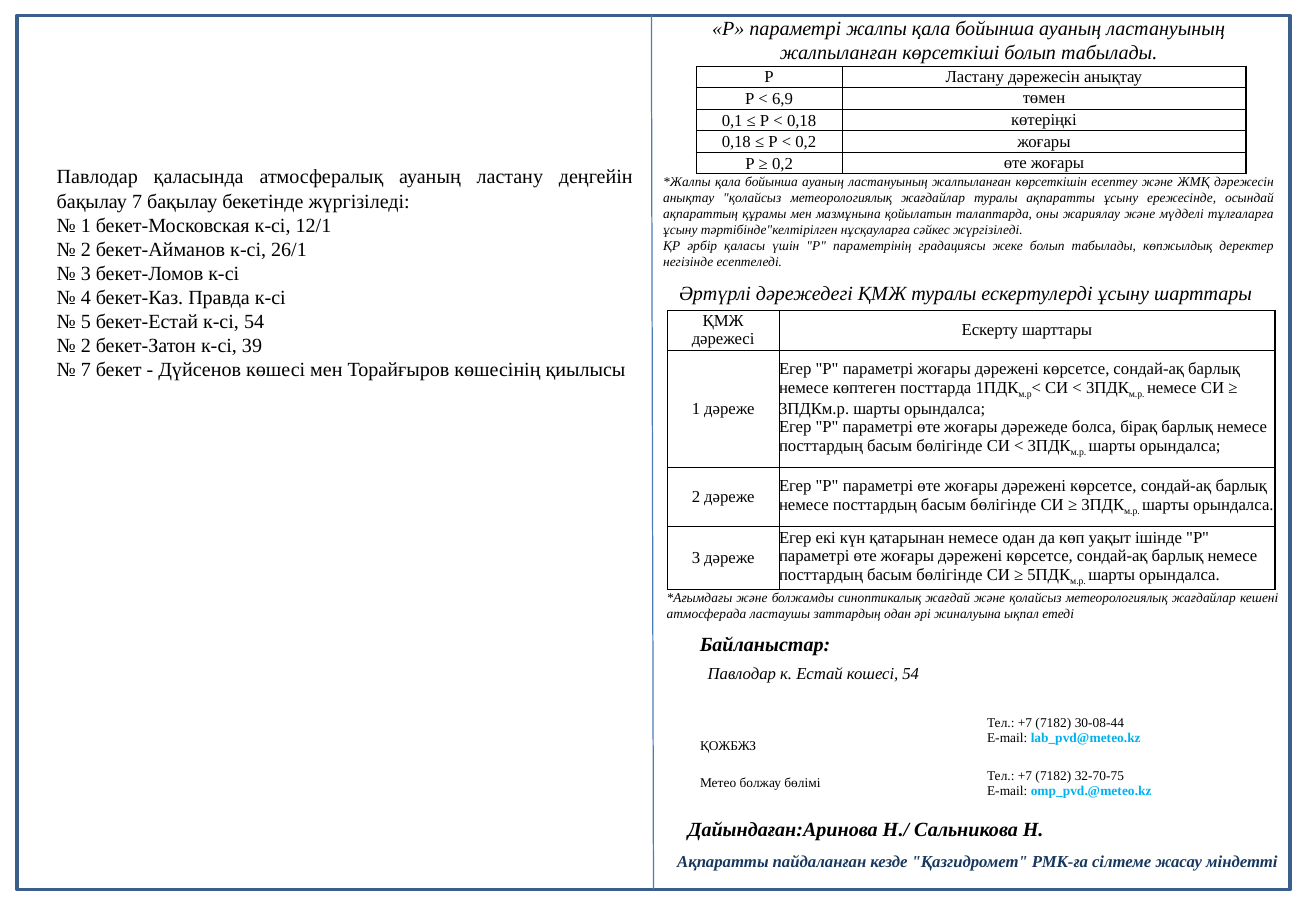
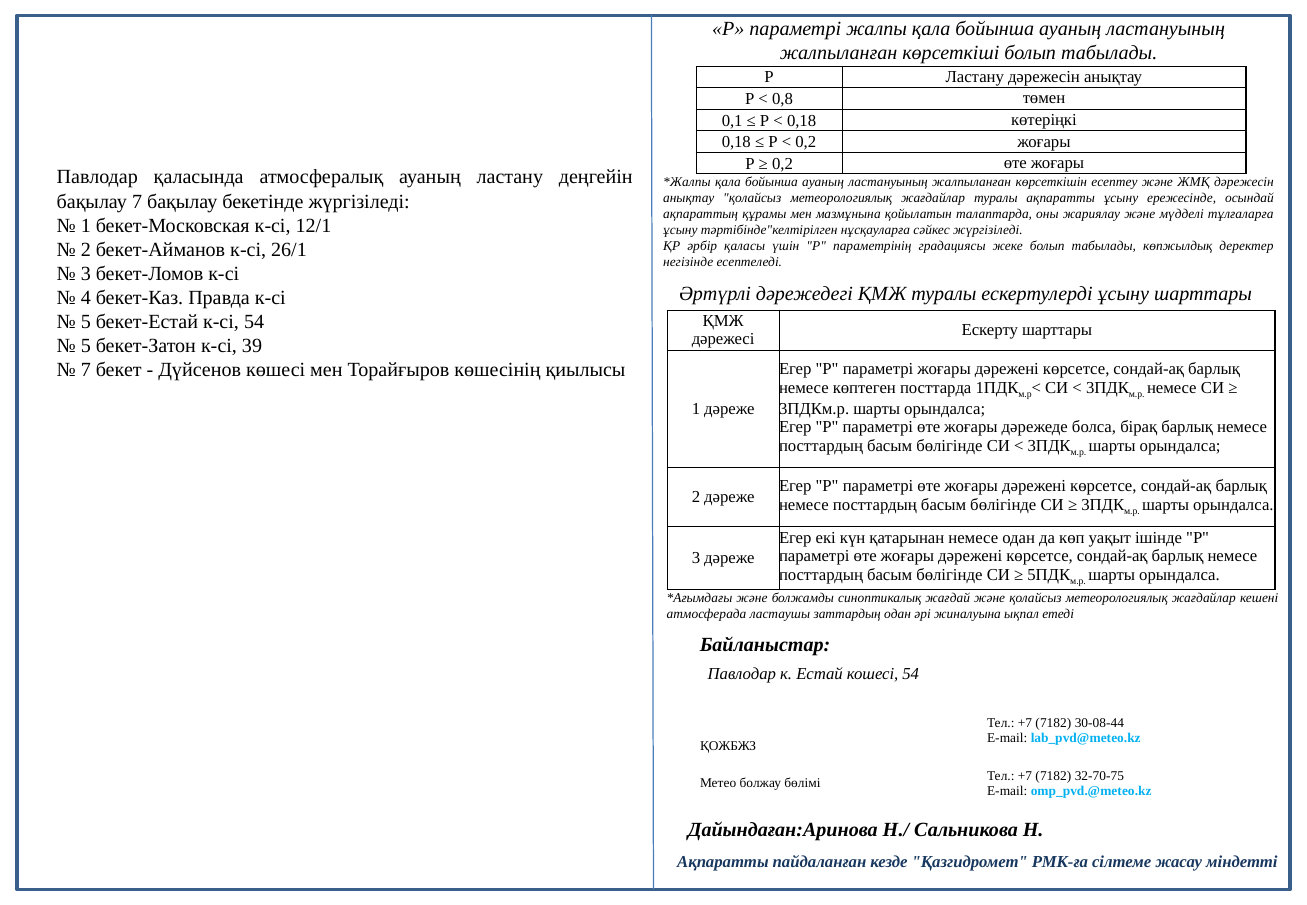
6,9: 6,9 -> 0,8
2 at (86, 346): 2 -> 5
